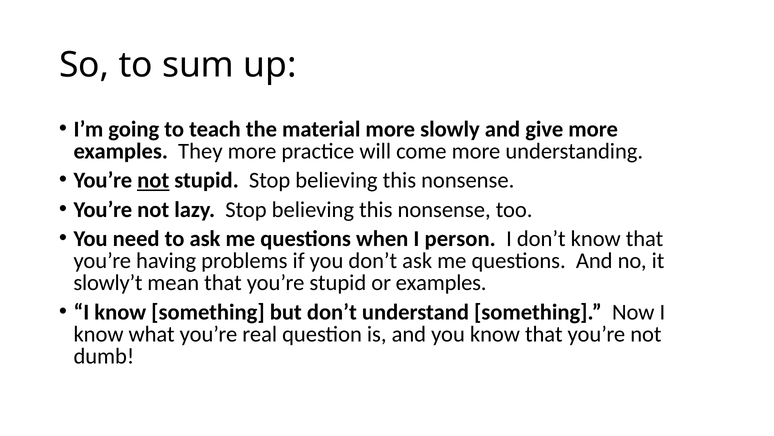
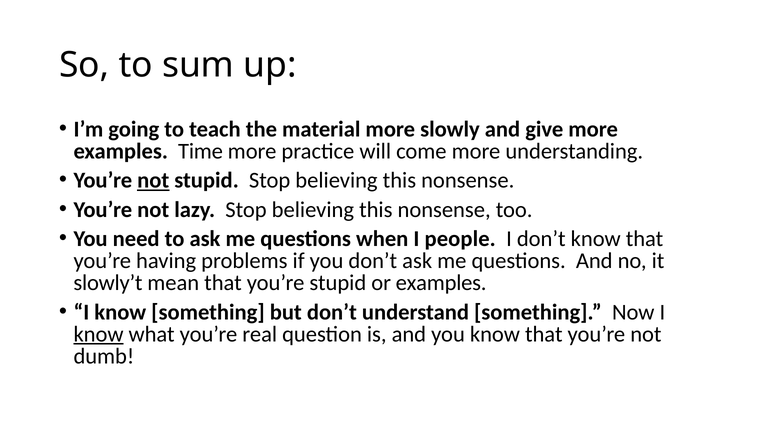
They: They -> Time
person: person -> people
know at (99, 334) underline: none -> present
